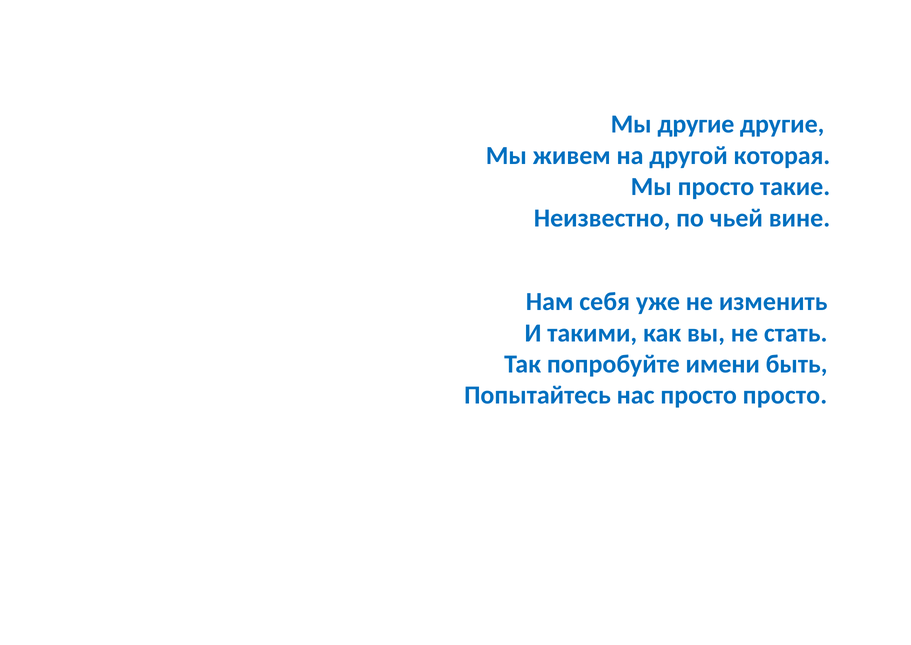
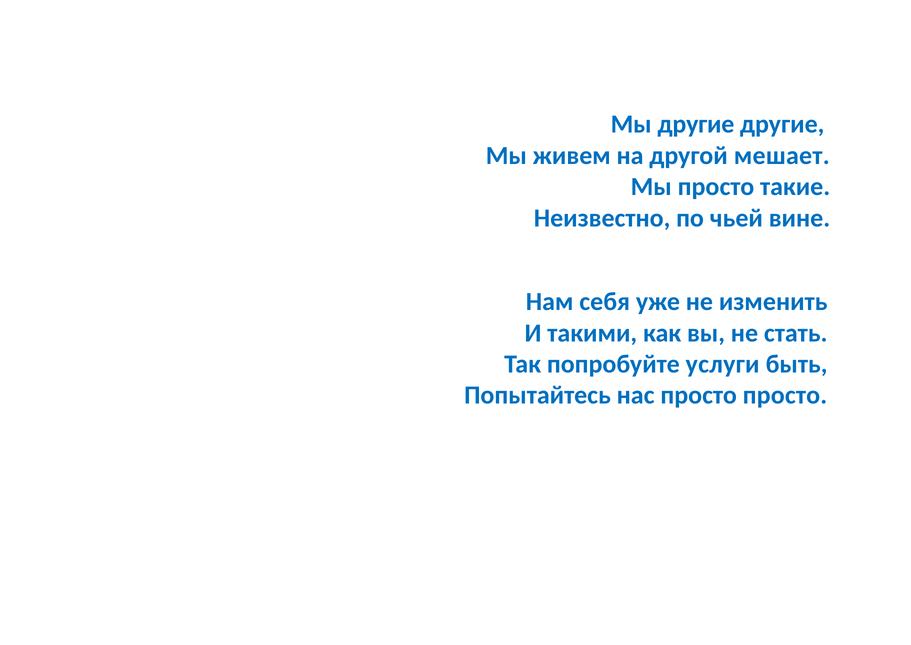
которая: которая -> мешает
имени: имени -> услуги
